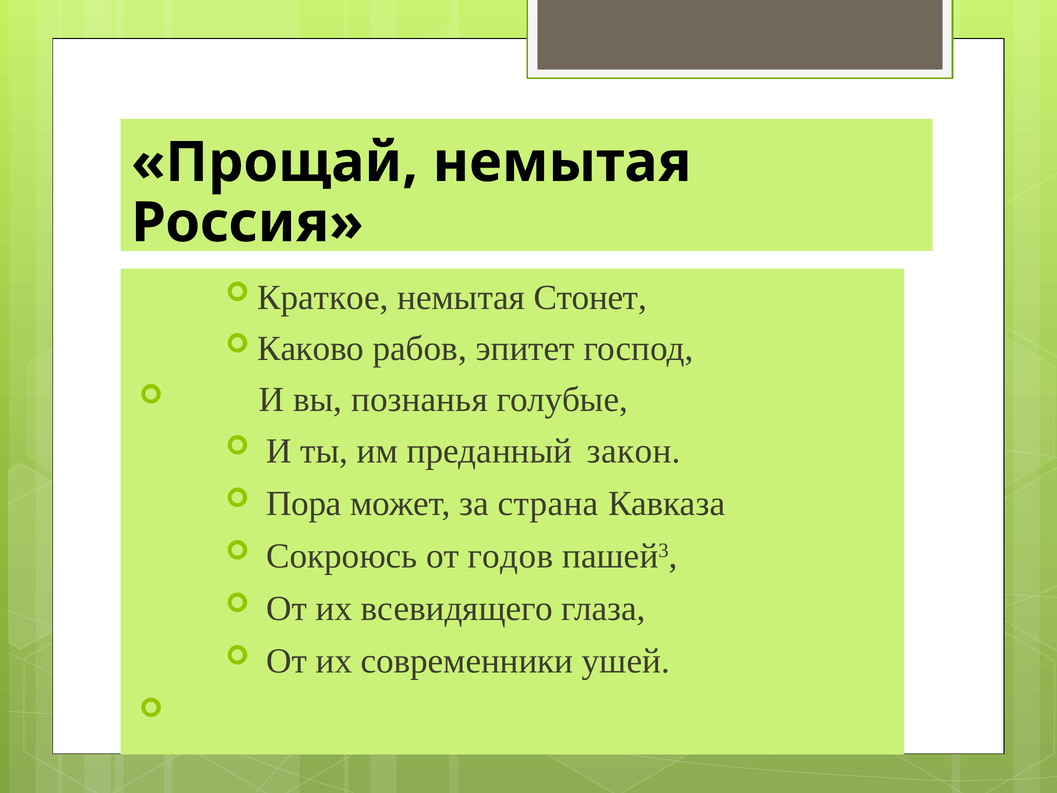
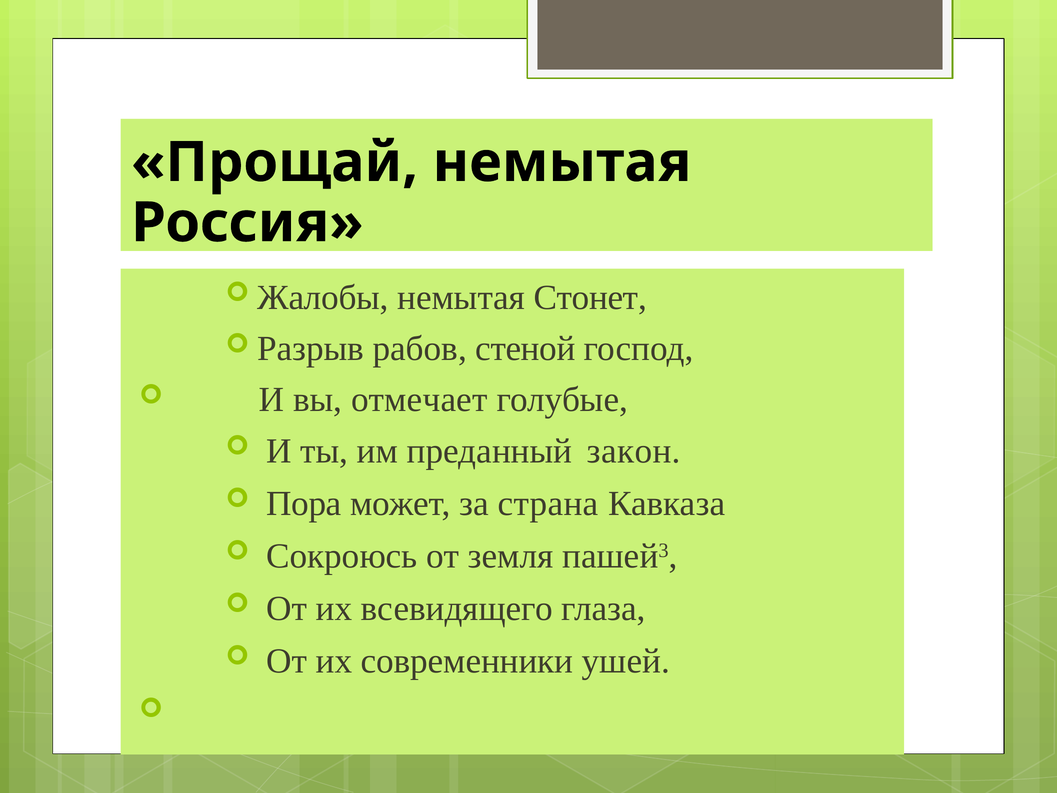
Краткое: Краткое -> Жалобы
Каково: Каково -> Разрыв
эпитет: эпитет -> стеной
познанья: познанья -> отмечает
годов: годов -> земля
